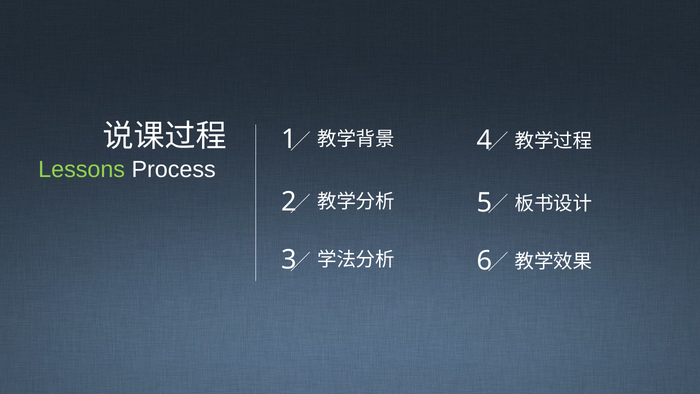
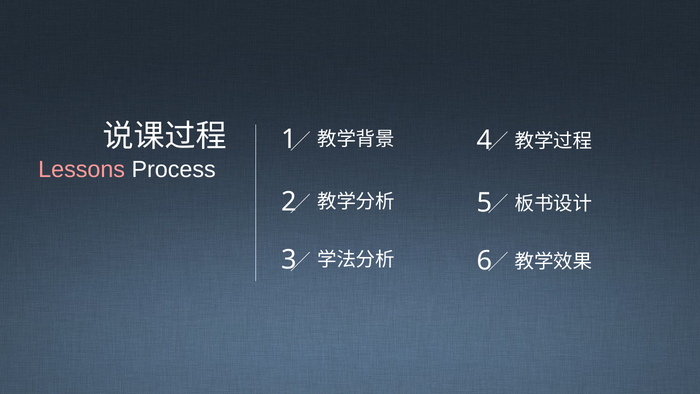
Lessons colour: light green -> pink
